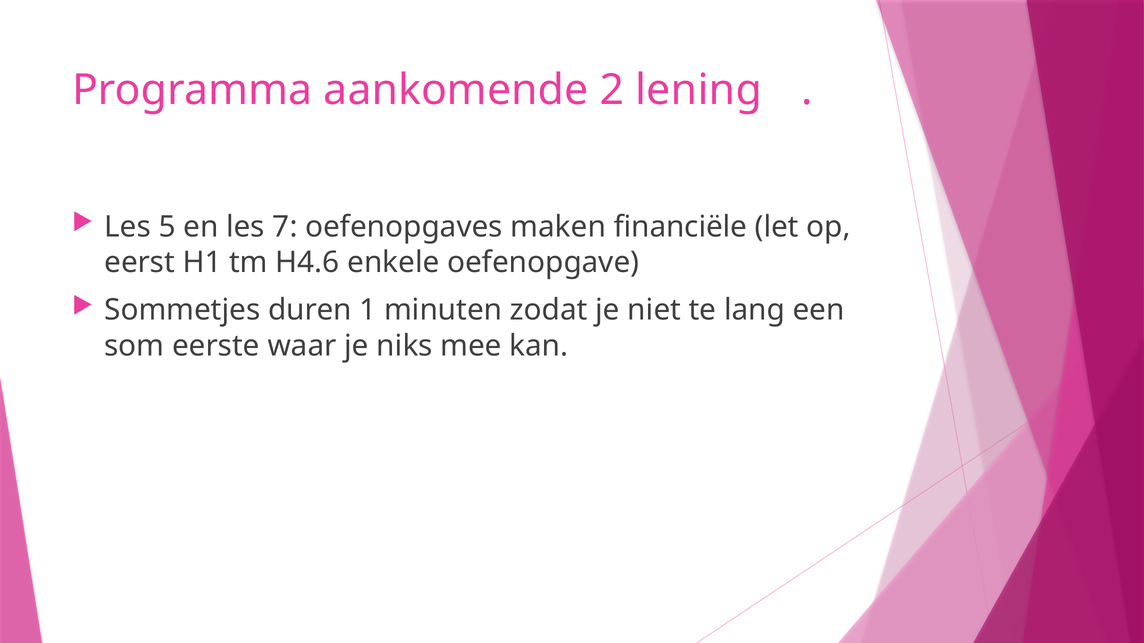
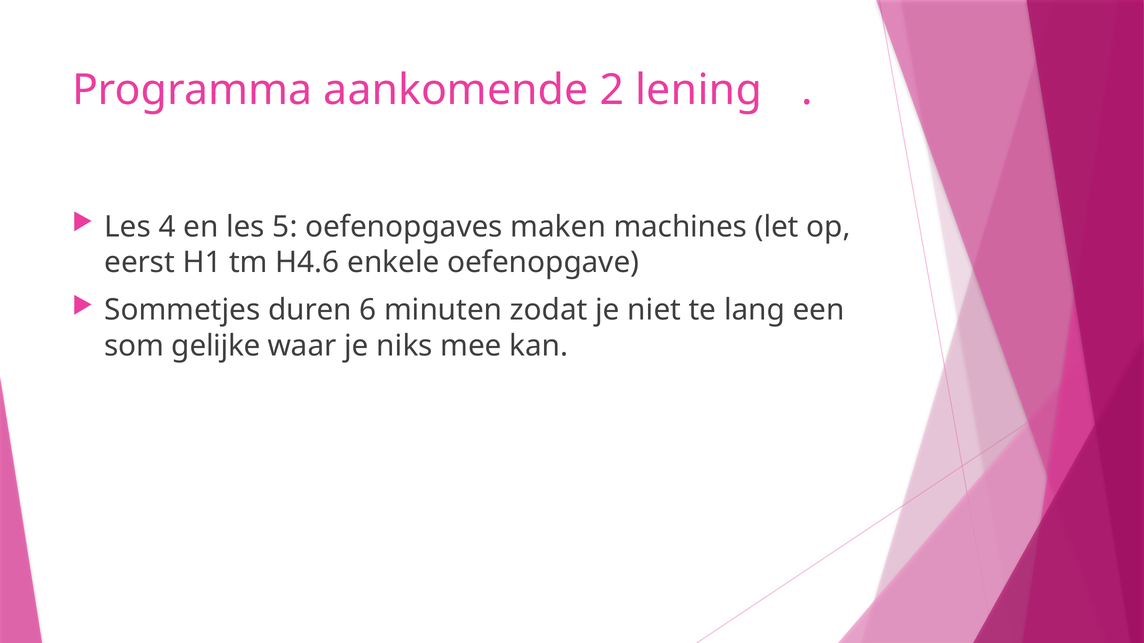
5: 5 -> 4
7: 7 -> 5
financiële: financiële -> machines
1: 1 -> 6
eerste: eerste -> gelijke
